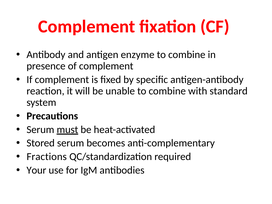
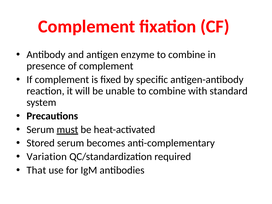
Fractions: Fractions -> Variation
Your: Your -> That
